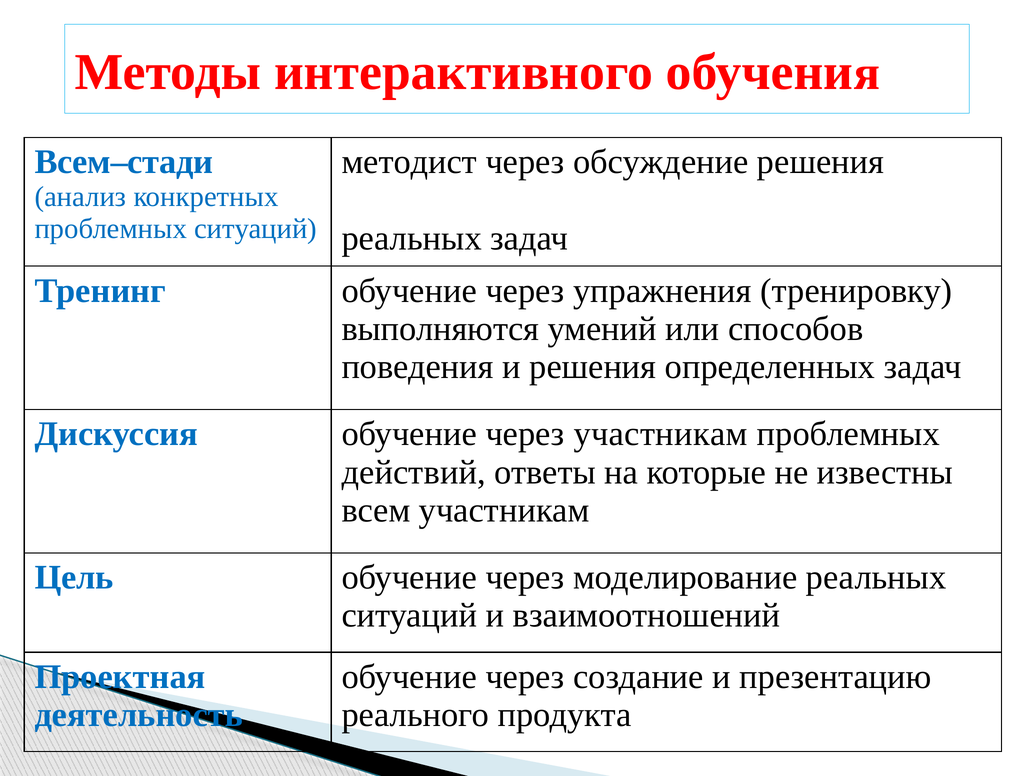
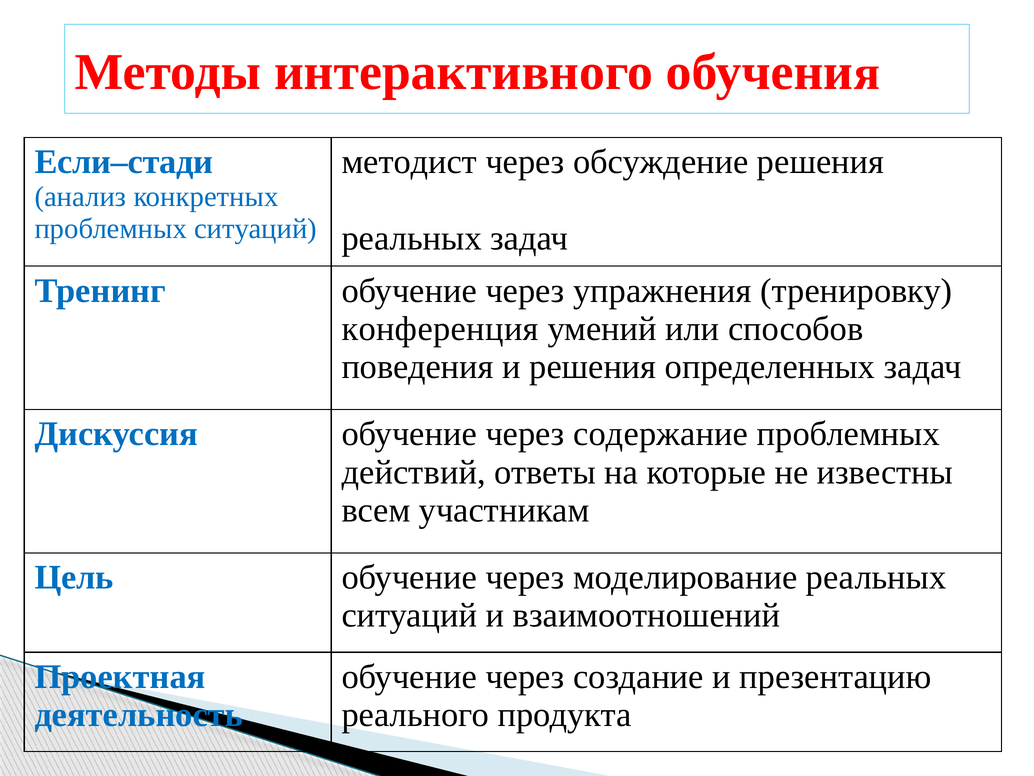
Всем–стади: Всем–стади -> Если–стади
выполняются: выполняются -> конференция
через участникам: участникам -> содержание
